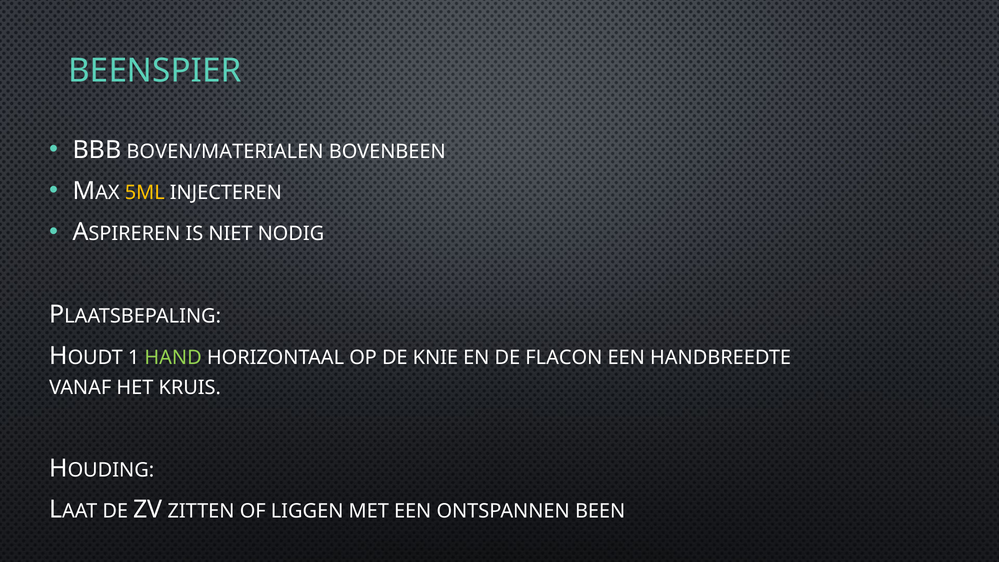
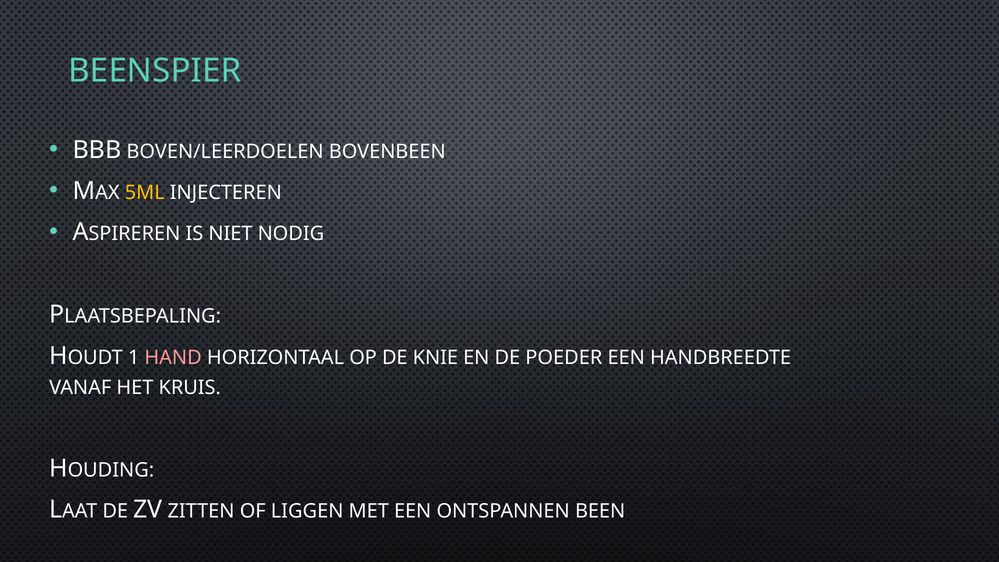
BOVEN/MATERIALEN: BOVEN/MATERIALEN -> BOVEN/LEERDOELEN
HAND colour: light green -> pink
FLACON: FLACON -> POEDER
